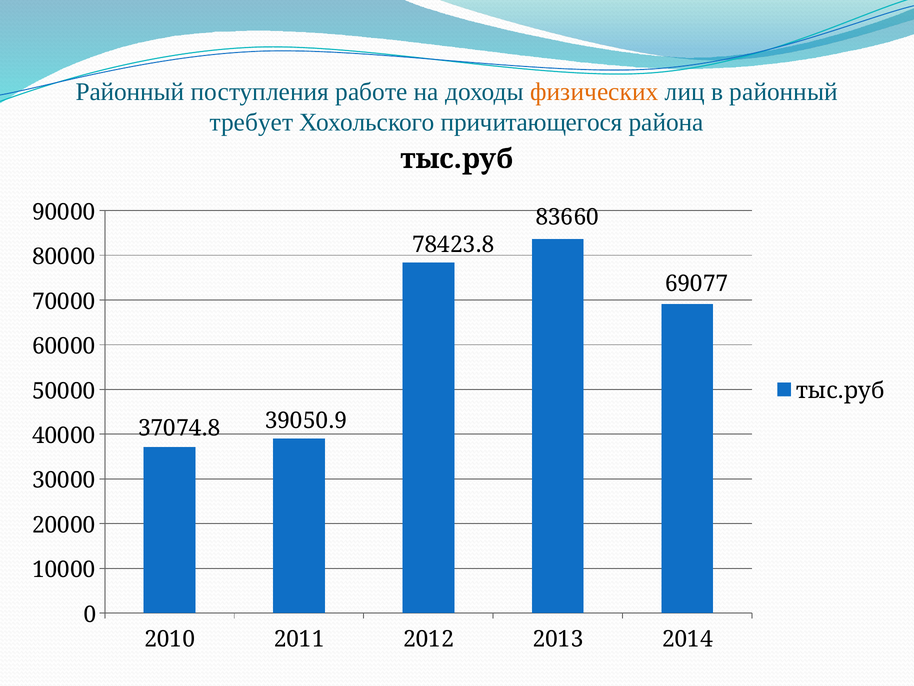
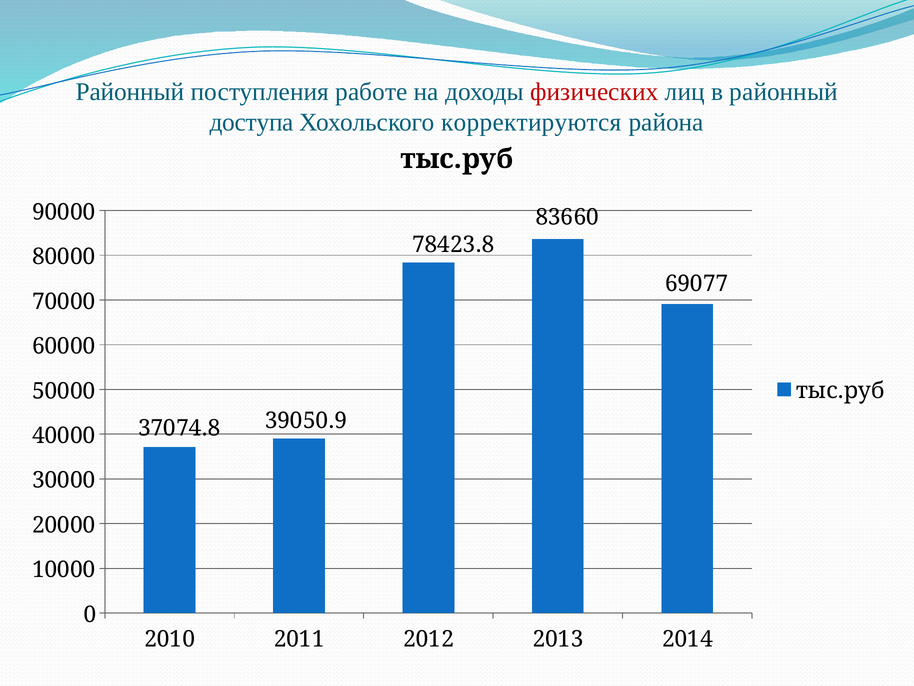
физических colour: orange -> red
требует: требует -> доступа
причитающегося: причитающегося -> корректируются
